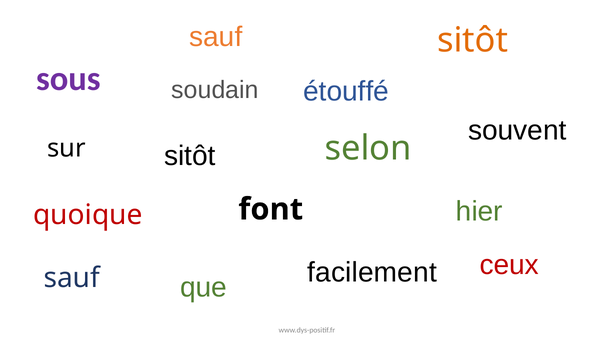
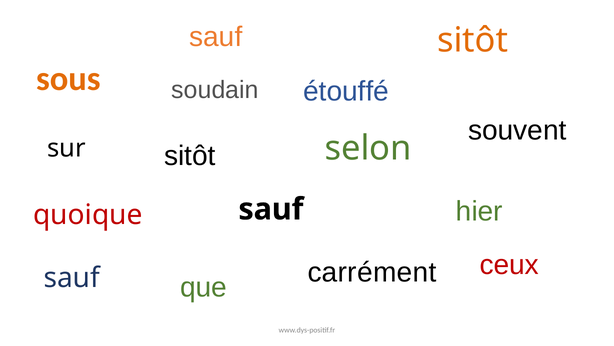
sous colour: purple -> orange
font at (271, 209): font -> sauf
facilement: facilement -> carrément
